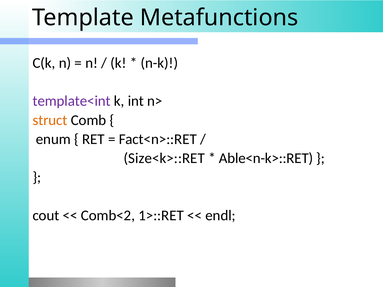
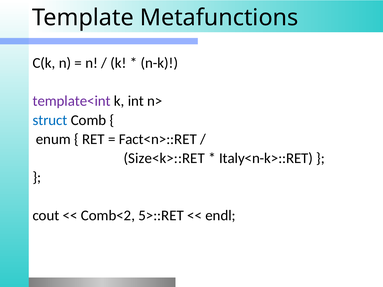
struct colour: orange -> blue
Able<n-k>::RET: Able<n-k>::RET -> Italy<n-k>::RET
1>::RET: 1>::RET -> 5>::RET
